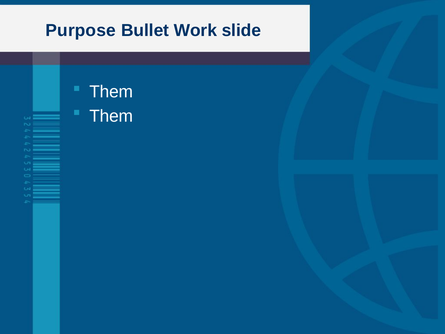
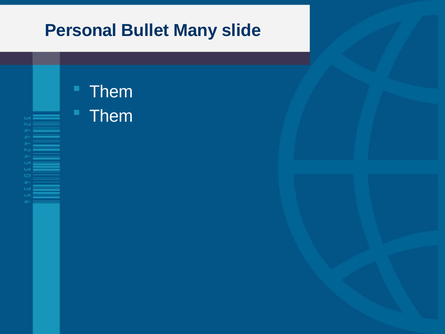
Purpose: Purpose -> Personal
Work: Work -> Many
